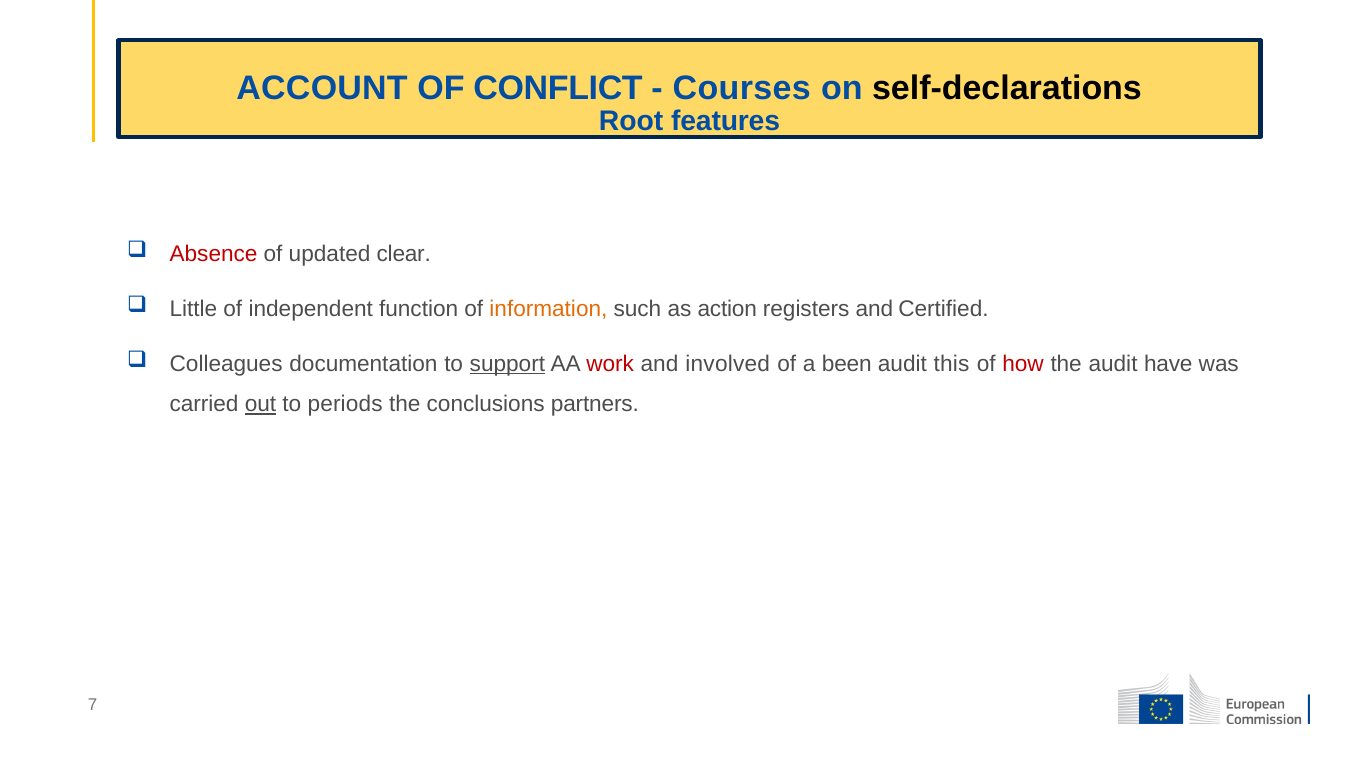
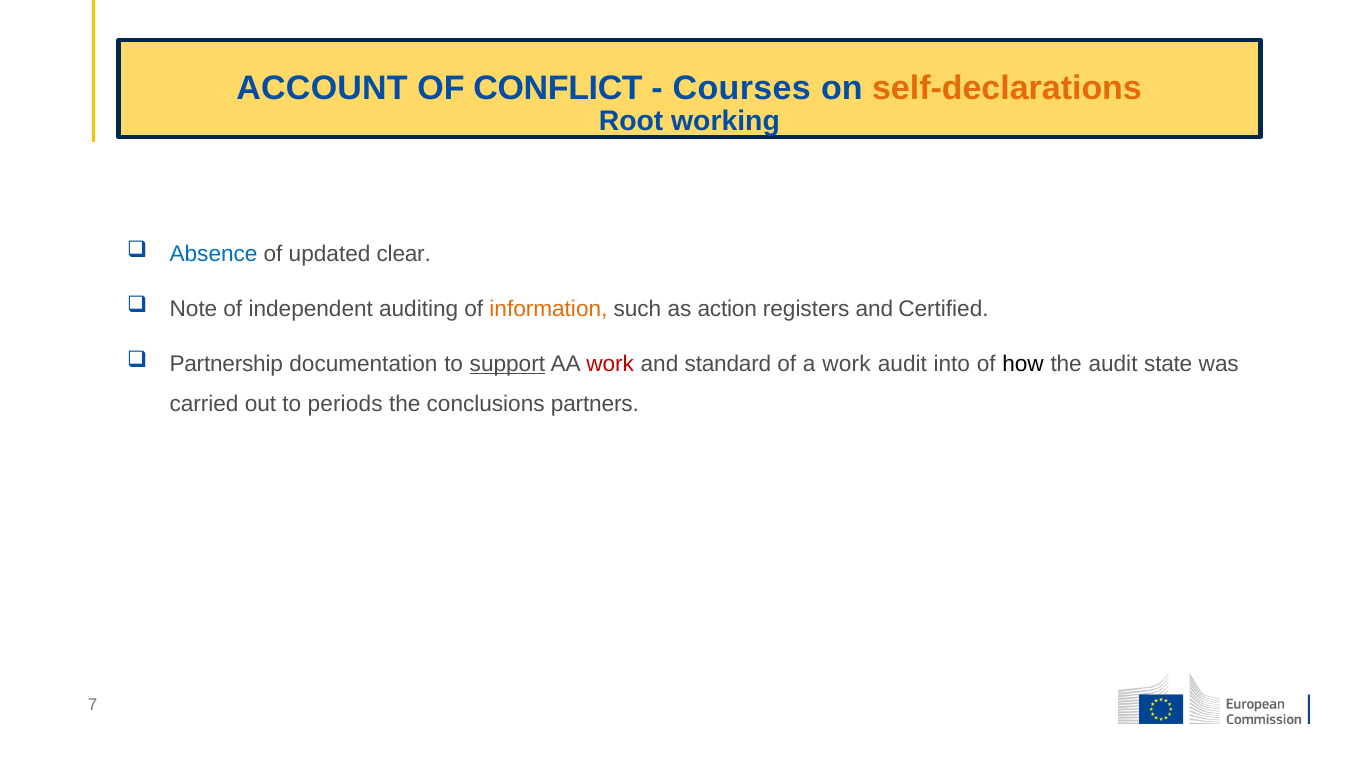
self-declarations colour: black -> orange
features: features -> working
Absence colour: red -> blue
Little: Little -> Note
function: function -> auditing
Colleagues: Colleagues -> Partnership
involved: involved -> standard
a been: been -> work
this: this -> into
how colour: red -> black
have: have -> state
out underline: present -> none
